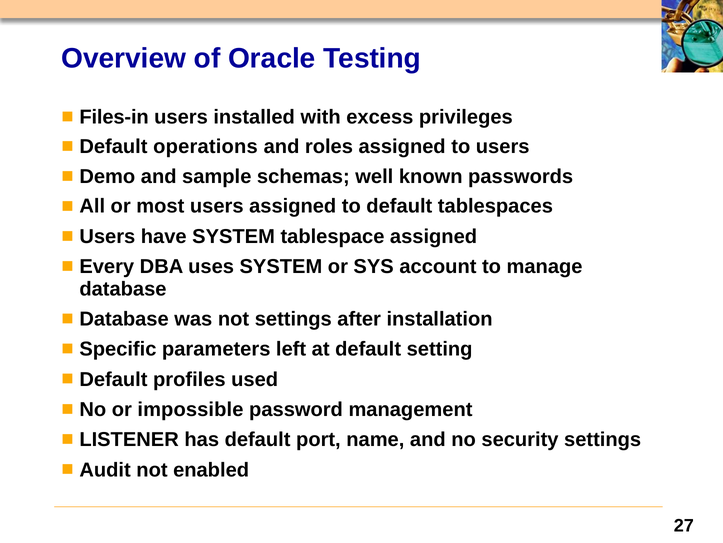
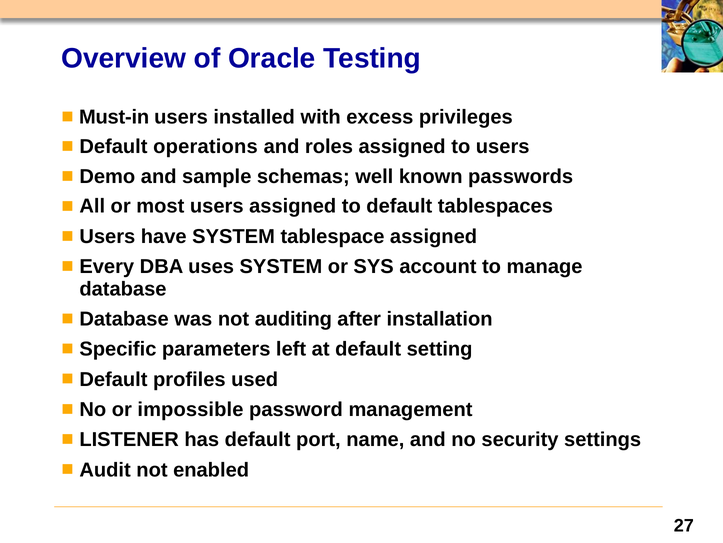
Files-in: Files-in -> Must-in
not settings: settings -> auditing
